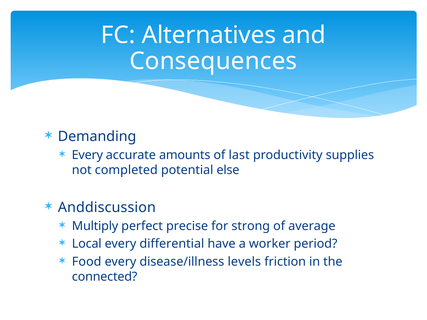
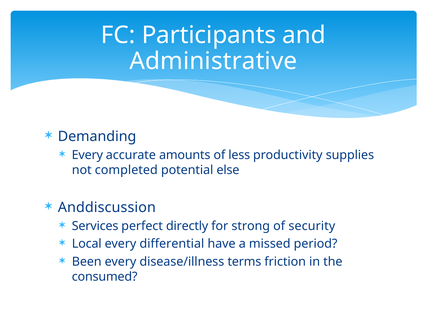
Alternatives: Alternatives -> Participants
Consequences: Consequences -> Administrative
last: last -> less
Multiply: Multiply -> Services
precise: precise -> directly
average: average -> security
worker: worker -> missed
Food: Food -> Been
levels: levels -> terms
connected: connected -> consumed
